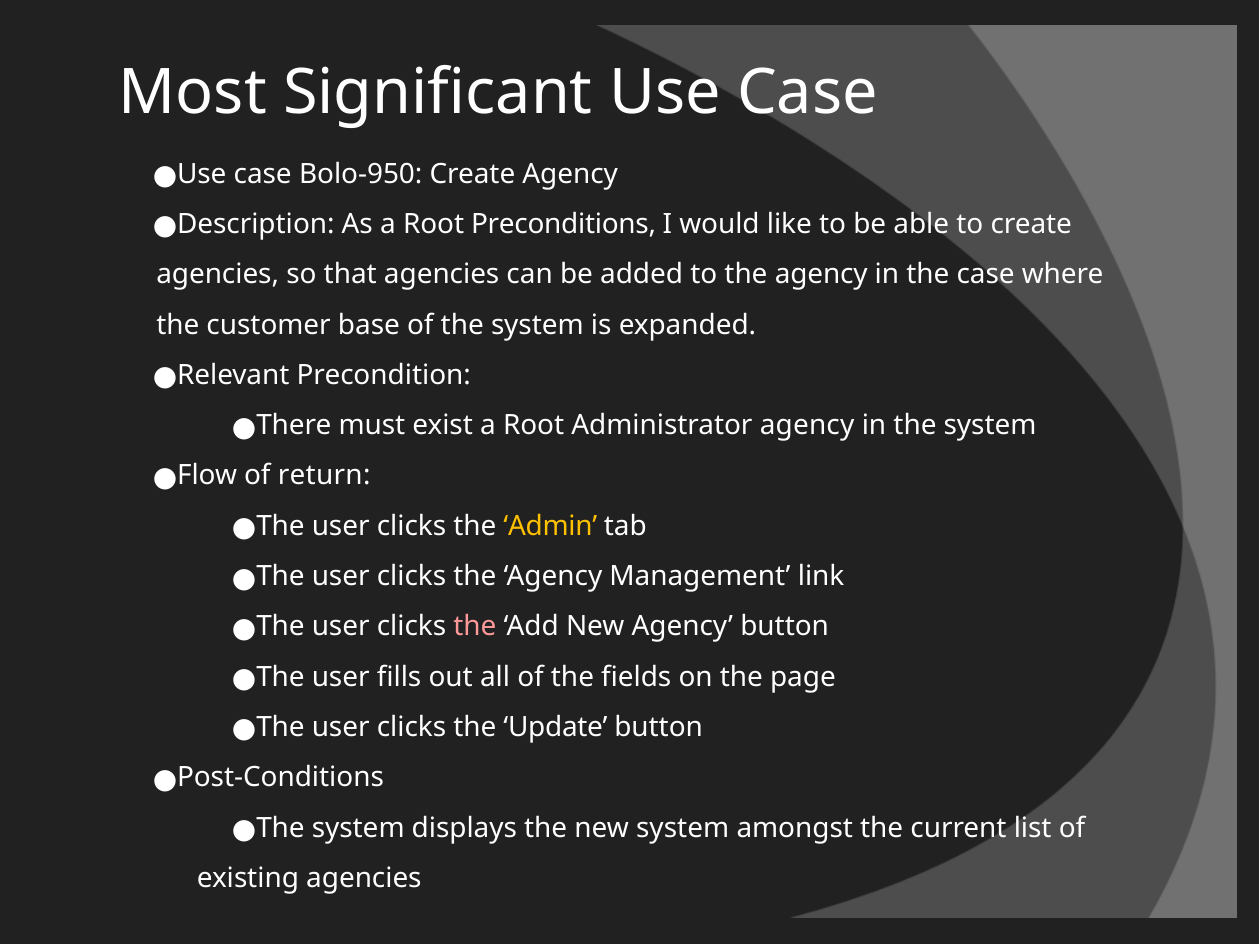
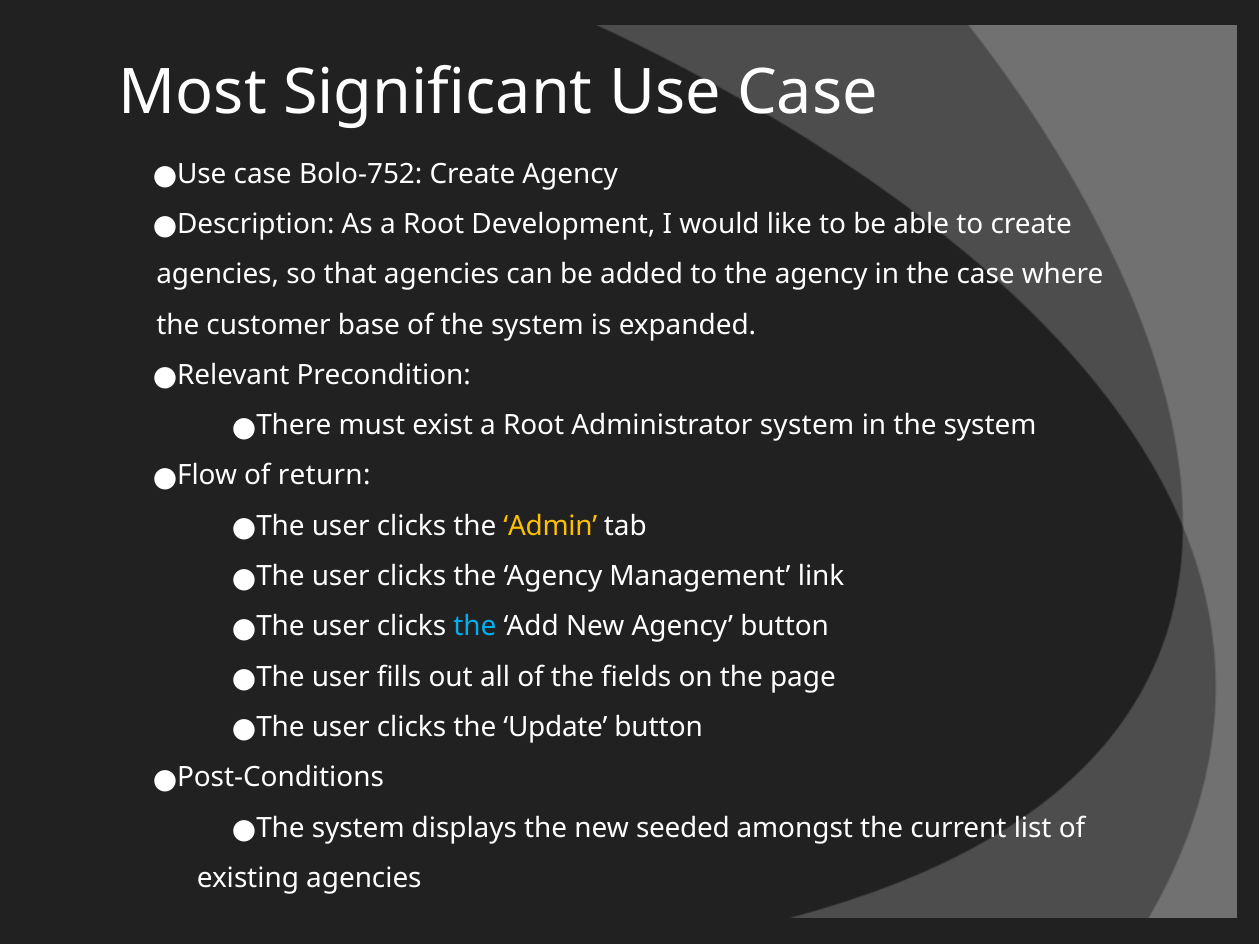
Bolo-950: Bolo-950 -> Bolo-752
Preconditions: Preconditions -> Development
Administrator agency: agency -> system
the at (475, 627) colour: pink -> light blue
new system: system -> seeded
